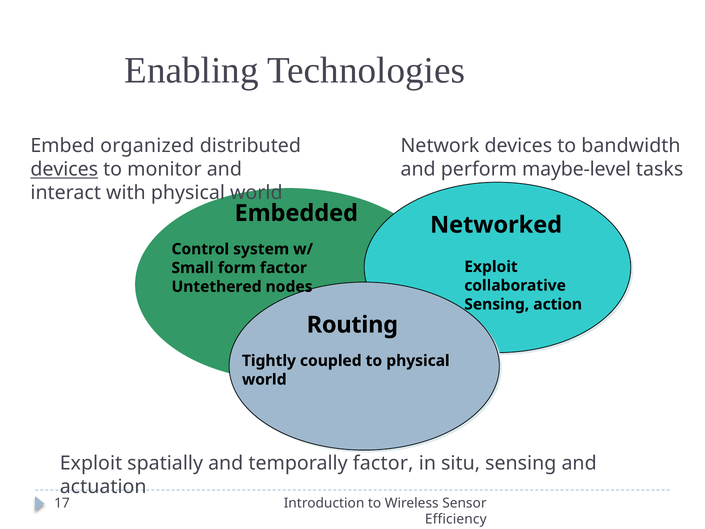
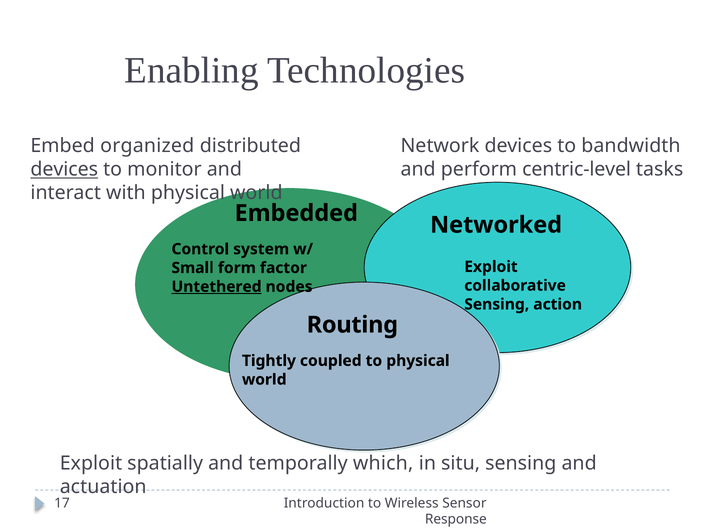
maybe-level: maybe-level -> centric-level
Untethered underline: none -> present
temporally factor: factor -> which
Efficiency: Efficiency -> Response
